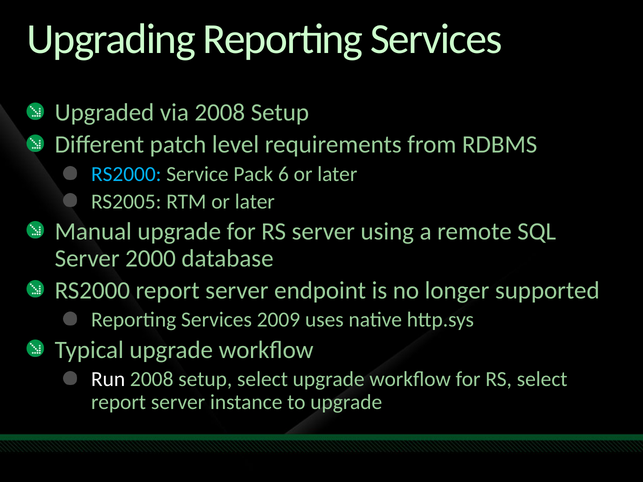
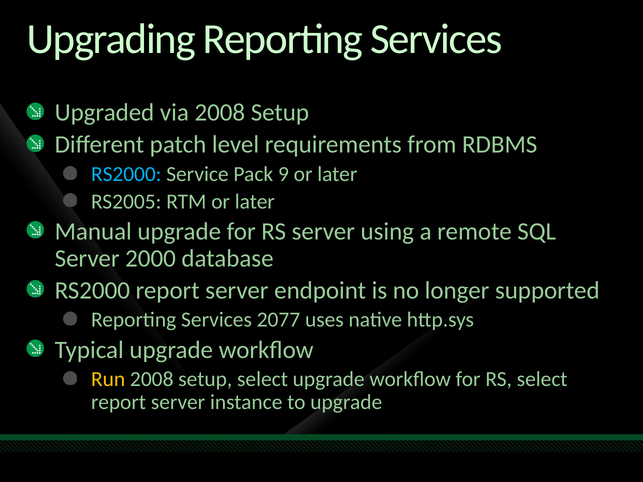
6: 6 -> 9
2009: 2009 -> 2077
Run colour: white -> yellow
